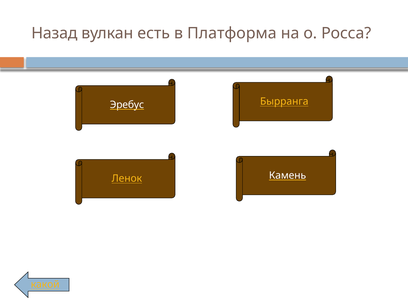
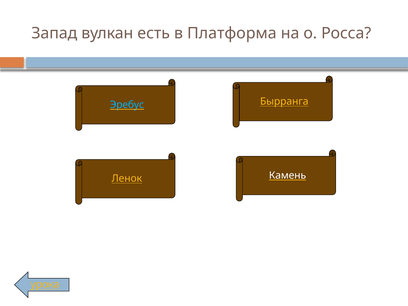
Назад: Назад -> Запад
Эребус colour: white -> light blue
какой: какой -> урока
